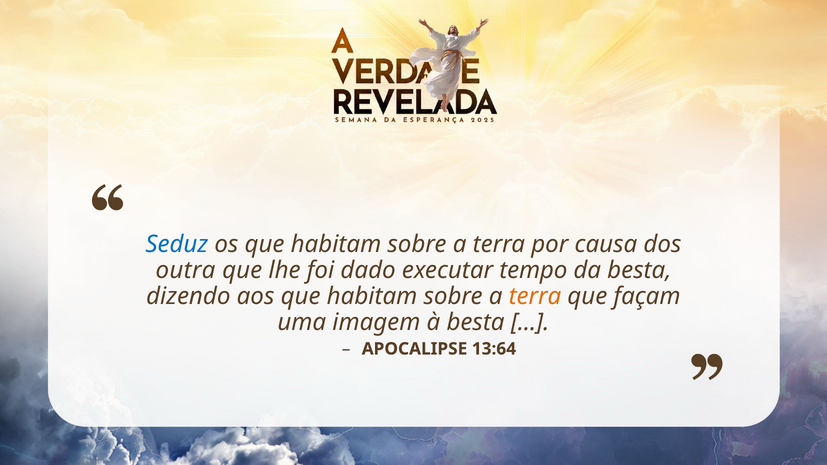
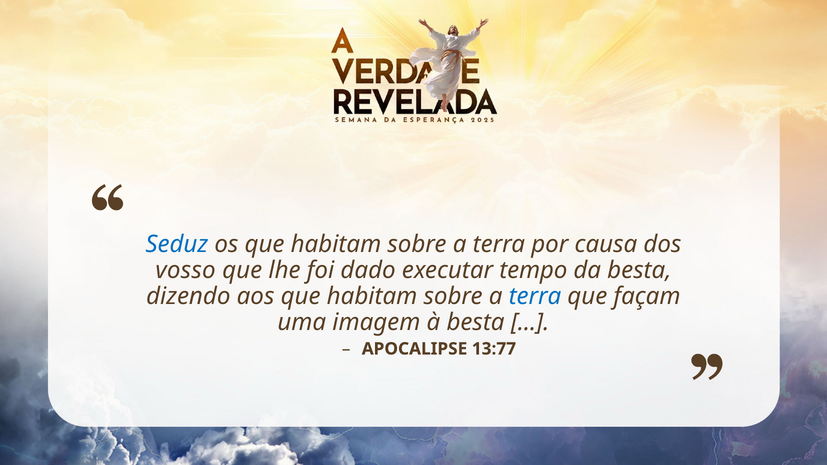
outra: outra -> vosso
terra at (535, 296) colour: orange -> blue
13:64: 13:64 -> 13:77
